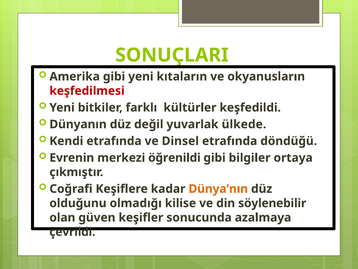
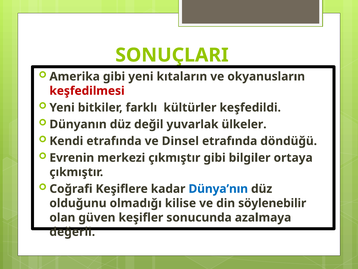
ülkede: ülkede -> ülkeler
merkezi öğrenildi: öğrenildi -> çıkmıştır
Dünya’nın colour: orange -> blue
çevrildi: çevrildi -> değerli
